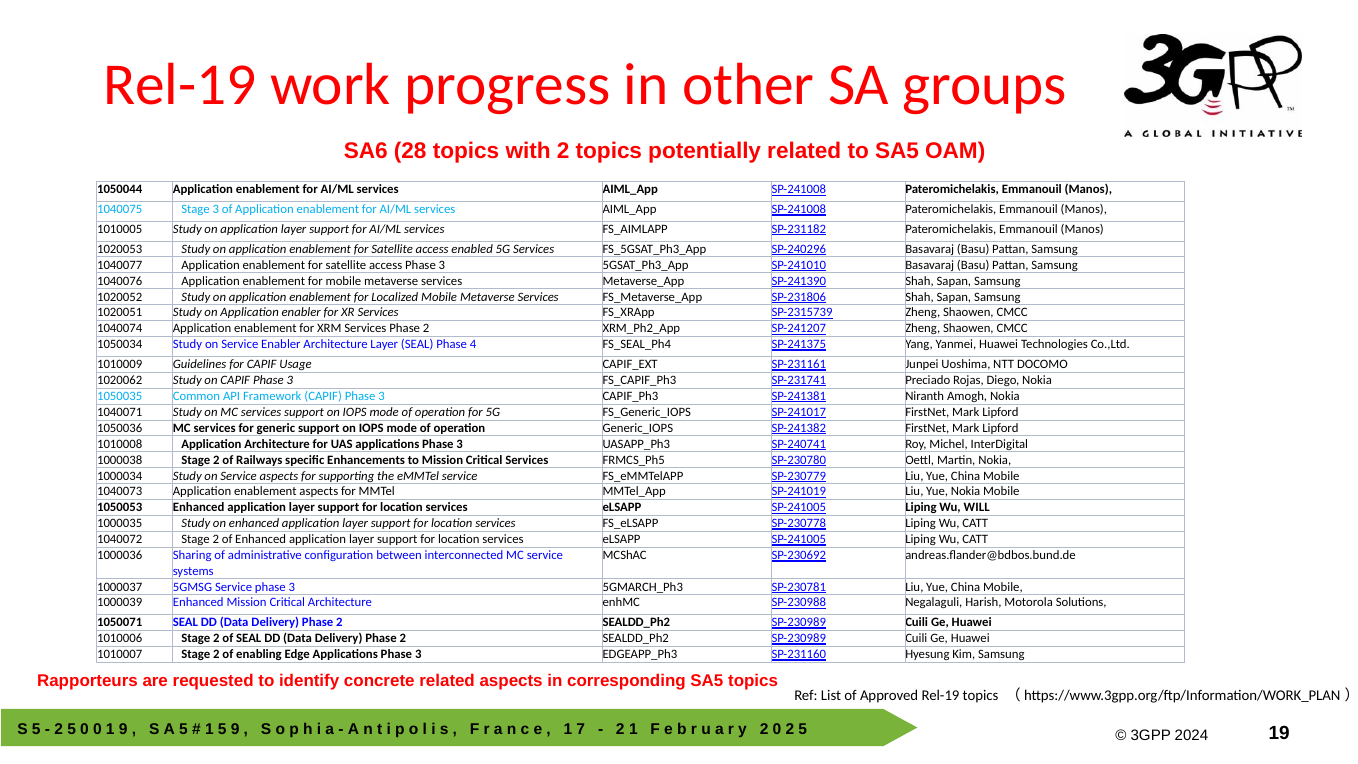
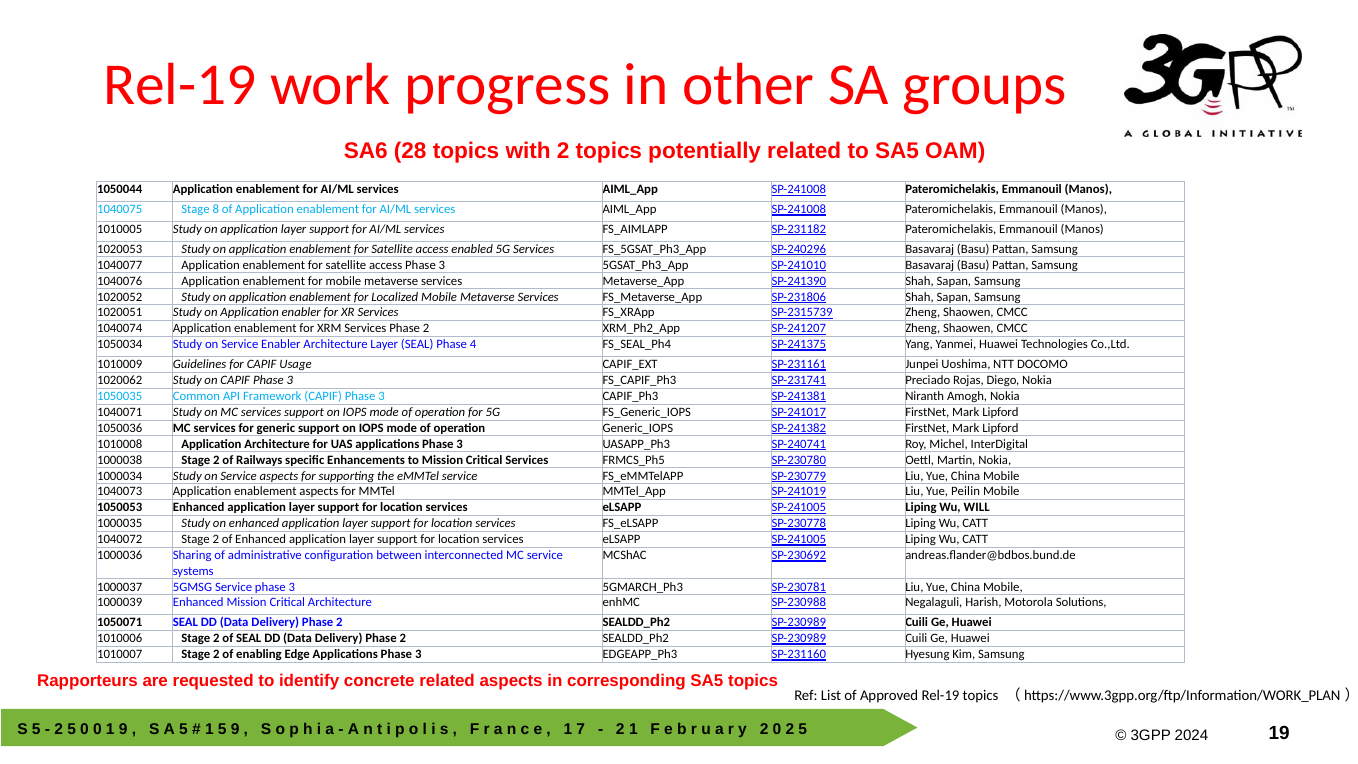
Stage 3: 3 -> 8
Yue Nokia: Nokia -> Peilin
